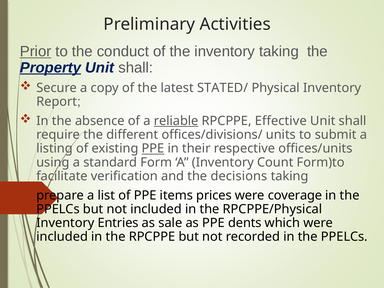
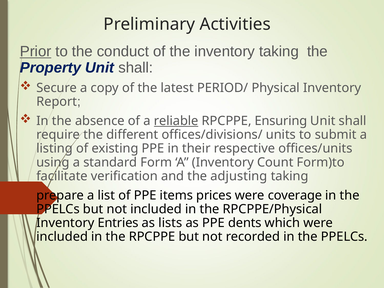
Property underline: present -> none
STATED/: STATED/ -> PERIOD/
Effective: Effective -> Ensuring
PPE at (153, 149) underline: present -> none
decisions: decisions -> adjusting
sale: sale -> lists
